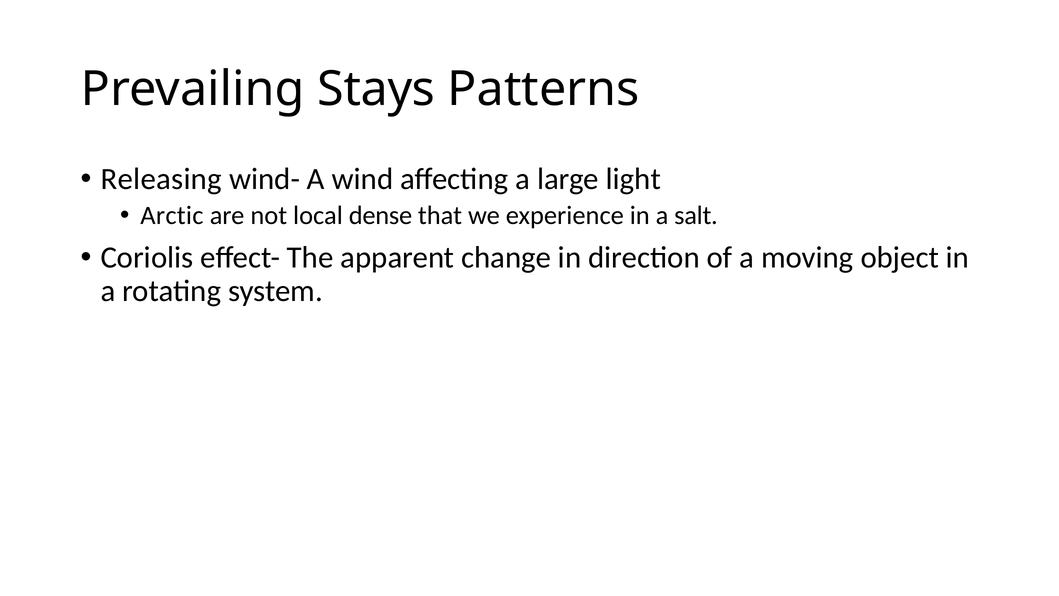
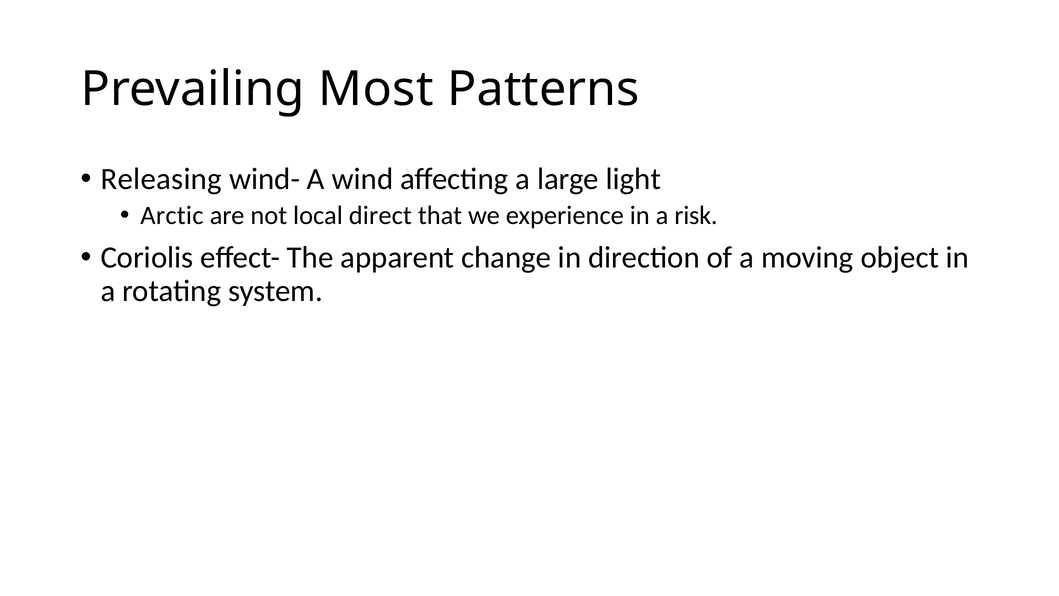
Stays: Stays -> Most
dense: dense -> direct
salt: salt -> risk
